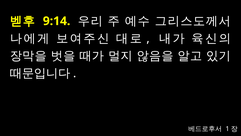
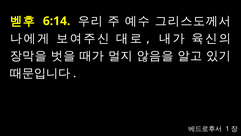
9:14: 9:14 -> 6:14
